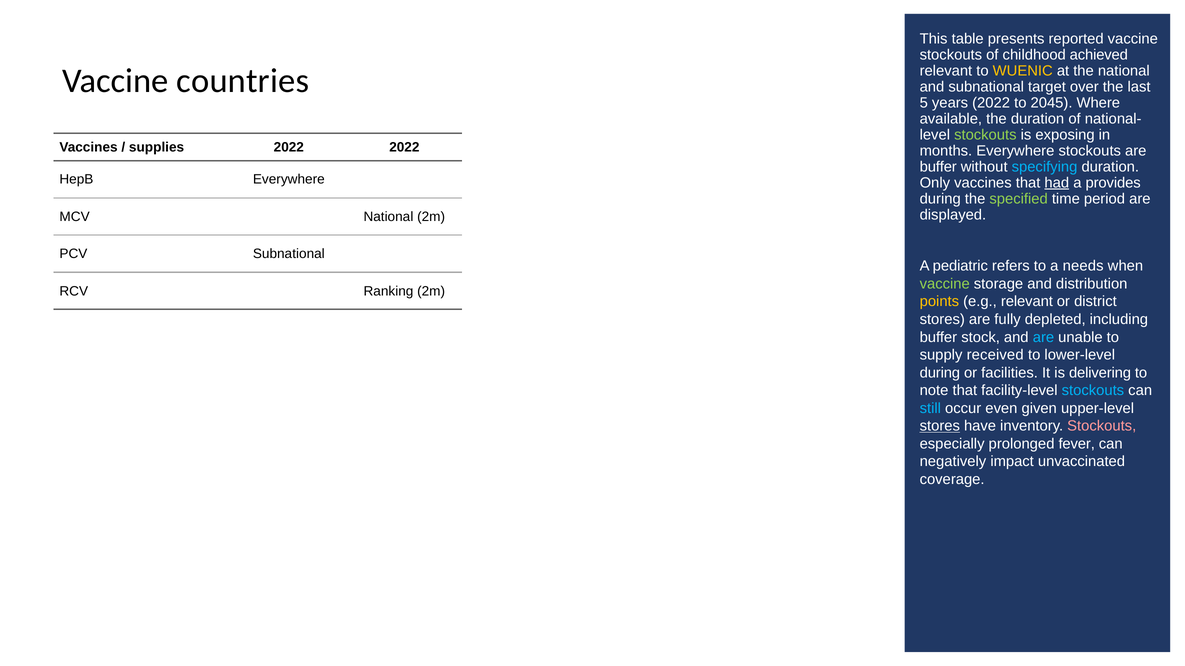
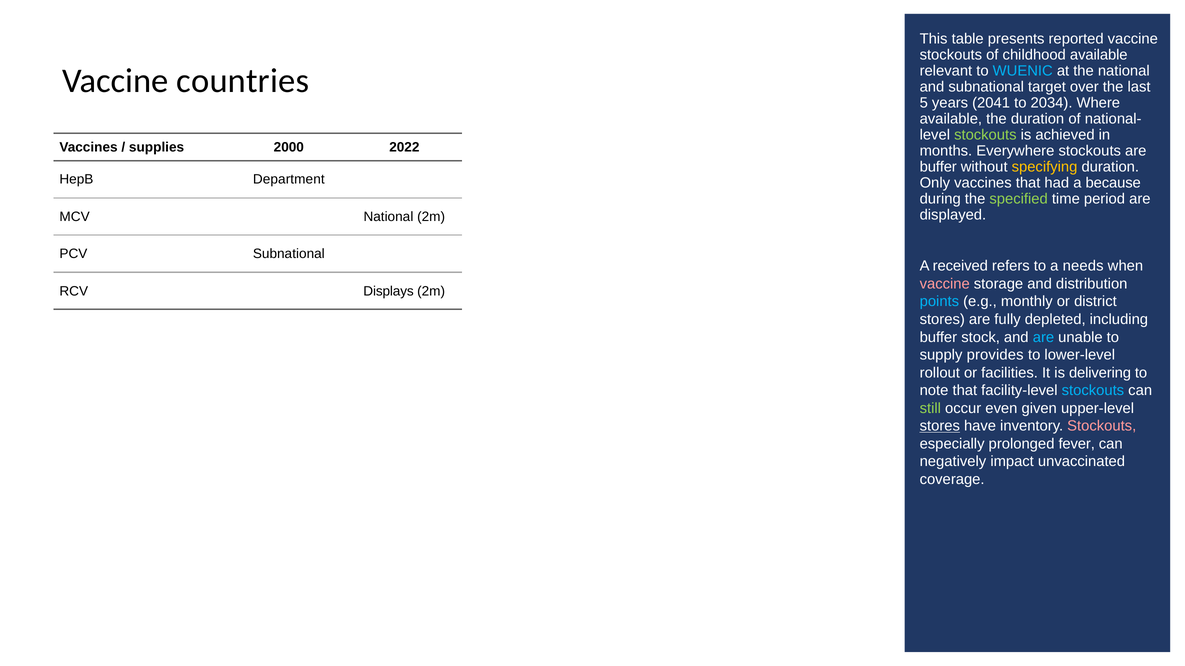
childhood achieved: achieved -> available
WUENIC colour: yellow -> light blue
years 2022: 2022 -> 2041
2045: 2045 -> 2034
exposing: exposing -> achieved
supplies 2022: 2022 -> 2000
specifying colour: light blue -> yellow
HepB Everywhere: Everywhere -> Department
had underline: present -> none
provides: provides -> because
pediatric: pediatric -> received
vaccine at (945, 284) colour: light green -> pink
Ranking: Ranking -> Displays
points colour: yellow -> light blue
e.g relevant: relevant -> monthly
received: received -> provides
during at (940, 373): during -> rollout
still colour: light blue -> light green
